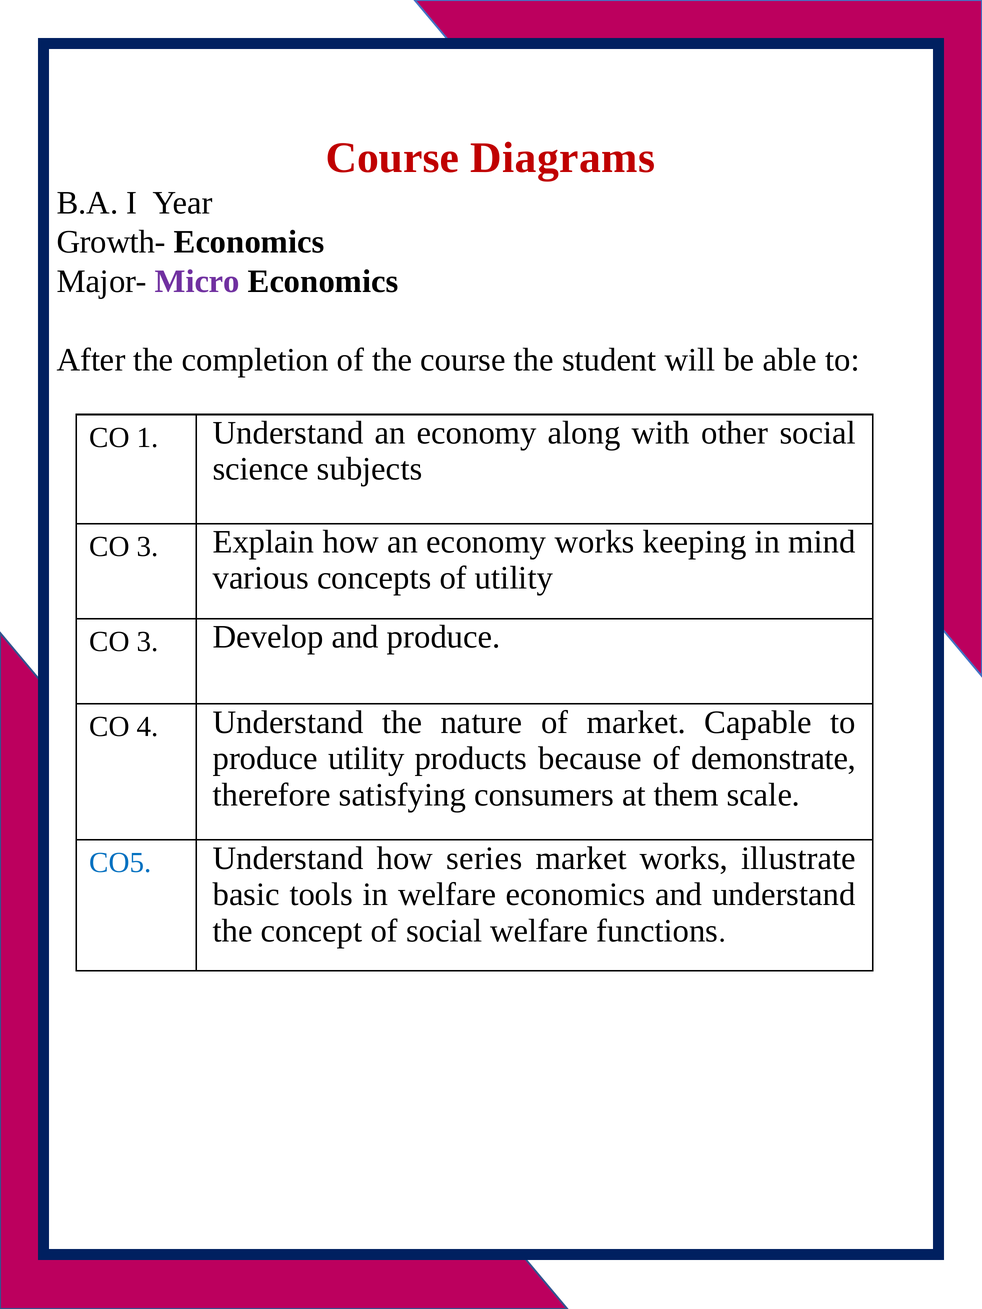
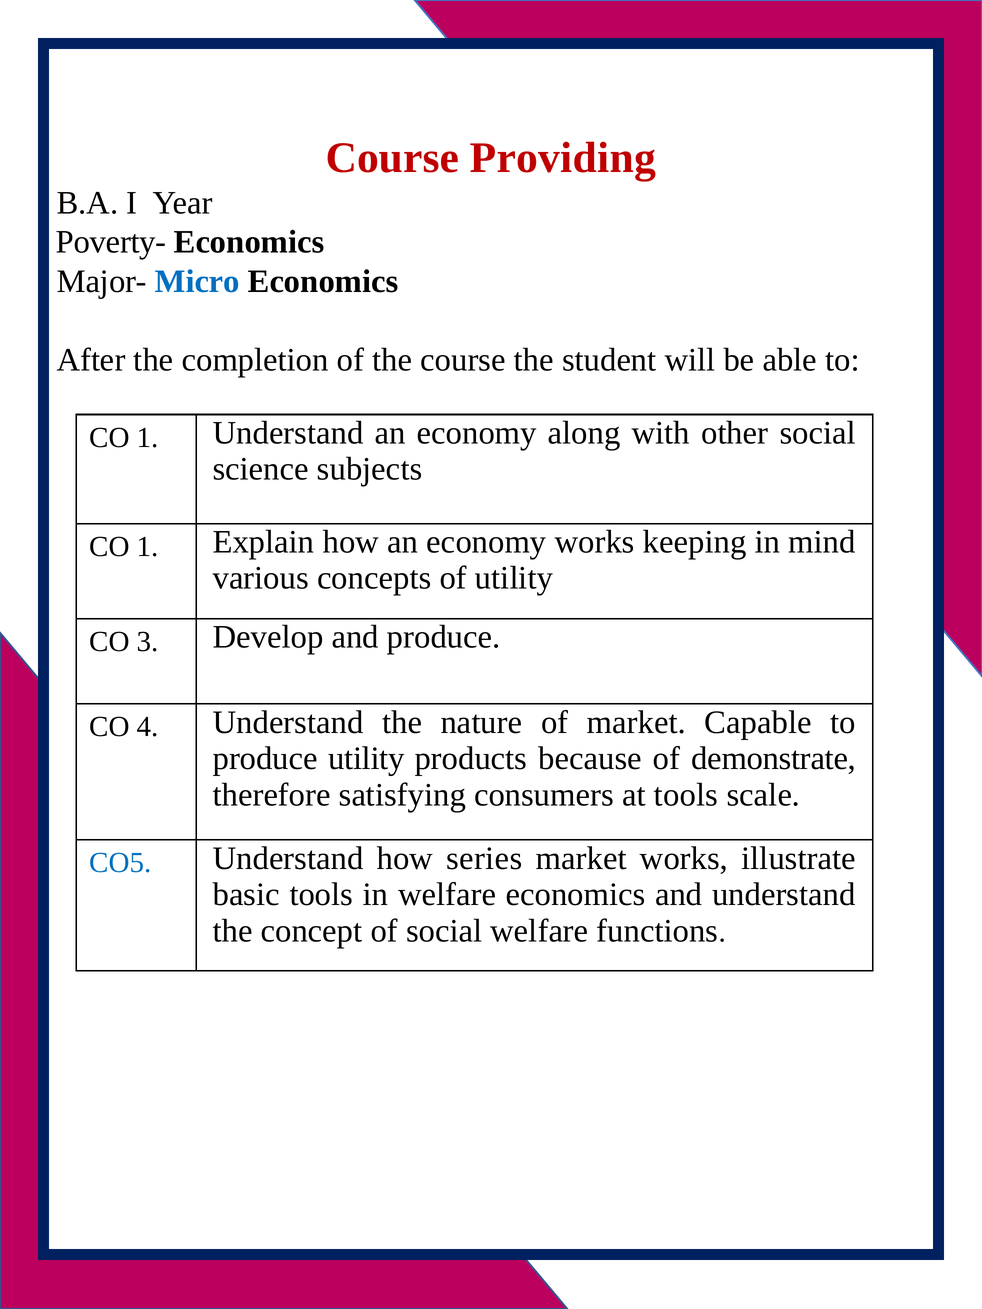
Diagrams: Diagrams -> Providing
Growth-: Growth- -> Poverty-
Micro colour: purple -> blue
3 at (148, 547): 3 -> 1
at them: them -> tools
